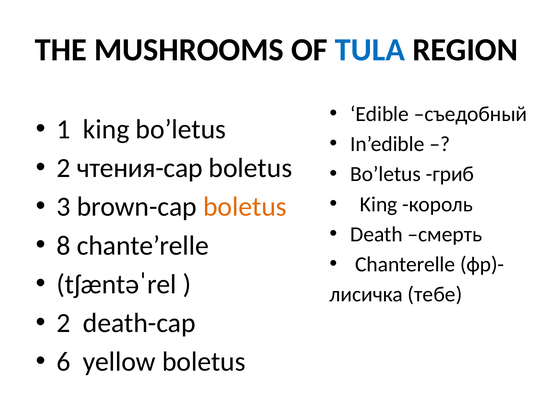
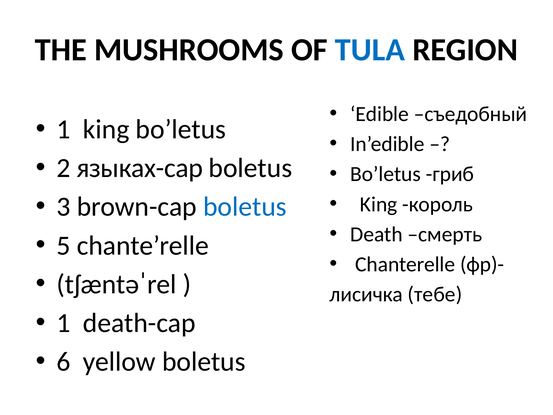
чтения-cap: чтения-cap -> языках-cap
boletus at (245, 207) colour: orange -> blue
8: 8 -> 5
2 at (64, 323): 2 -> 1
